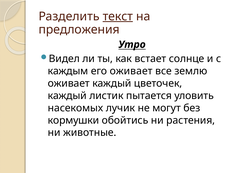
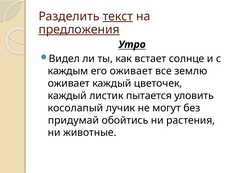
предложения underline: none -> present
насекомых: насекомых -> косолапый
кормушки: кормушки -> придумай
